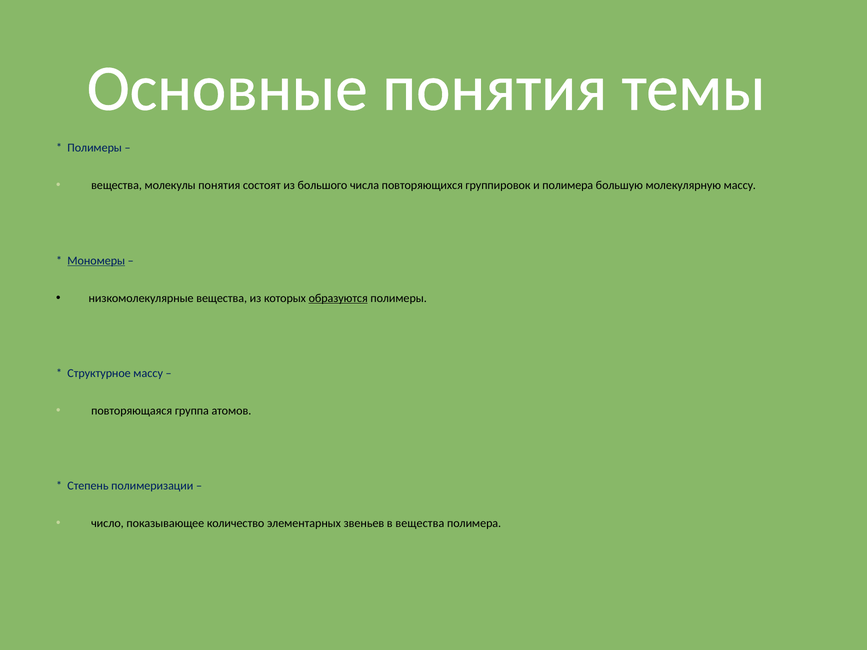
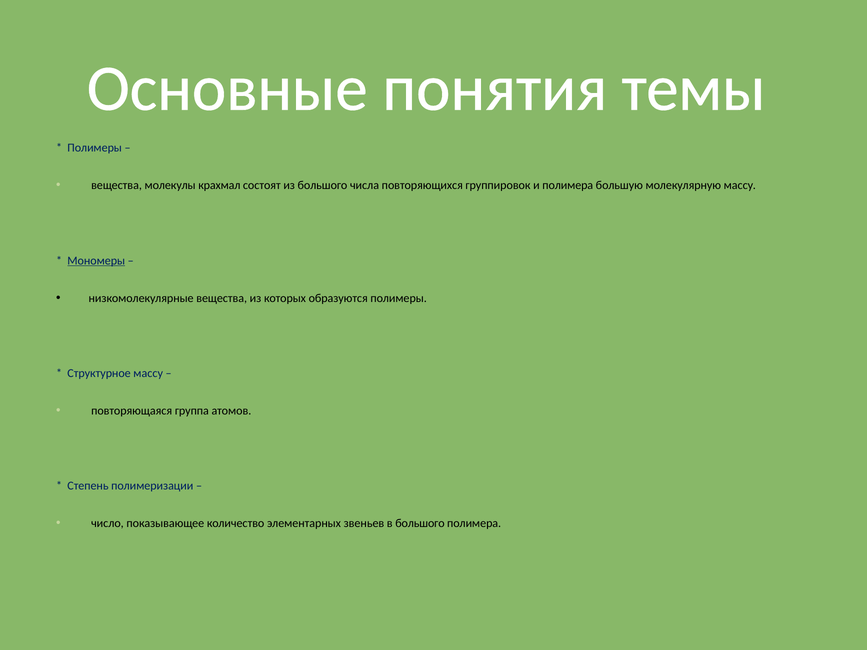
молекулы понятия: понятия -> крахмал
образуются underline: present -> none
в вещества: вещества -> большого
